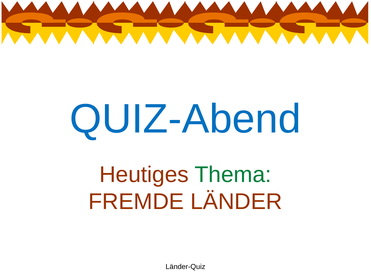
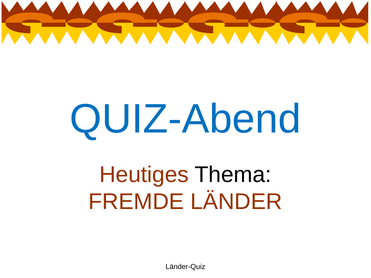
Thema colour: green -> black
